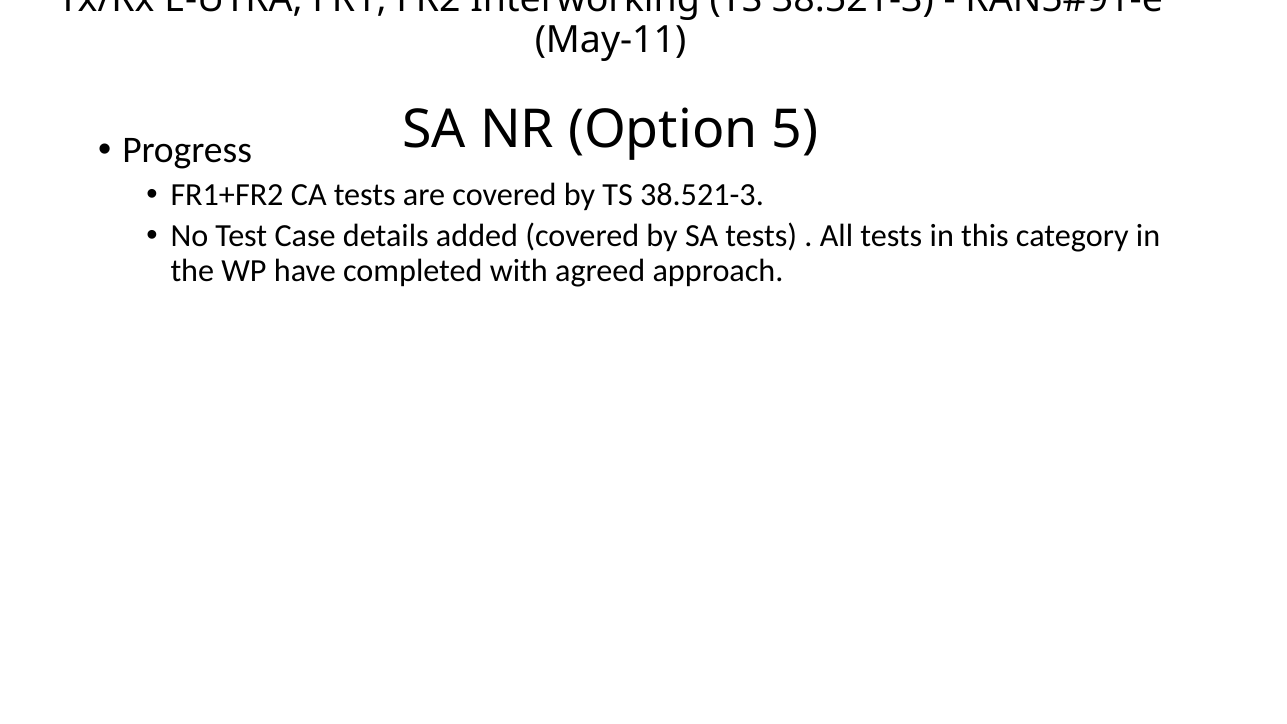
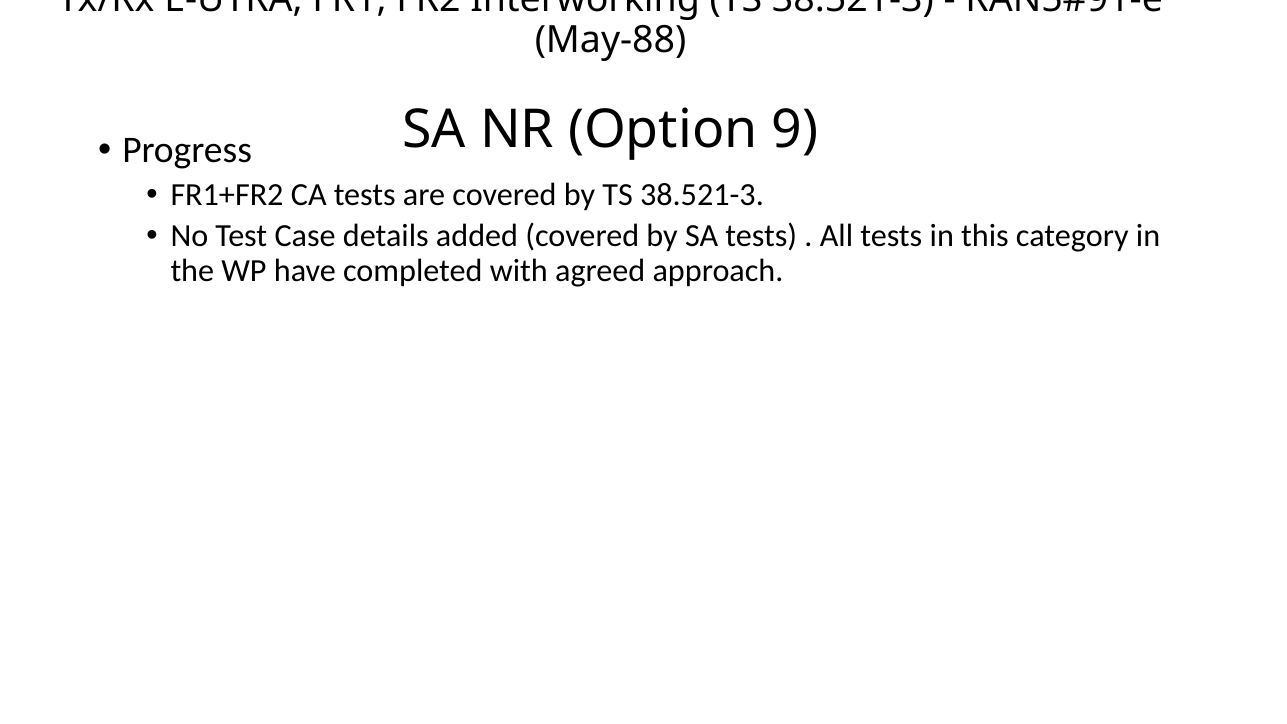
May-11: May-11 -> May-88
5: 5 -> 9
